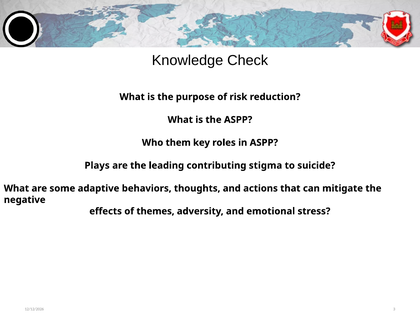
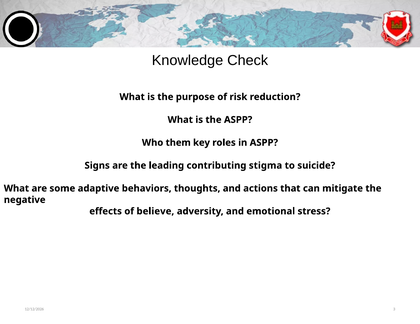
Plays: Plays -> Signs
themes: themes -> believe
